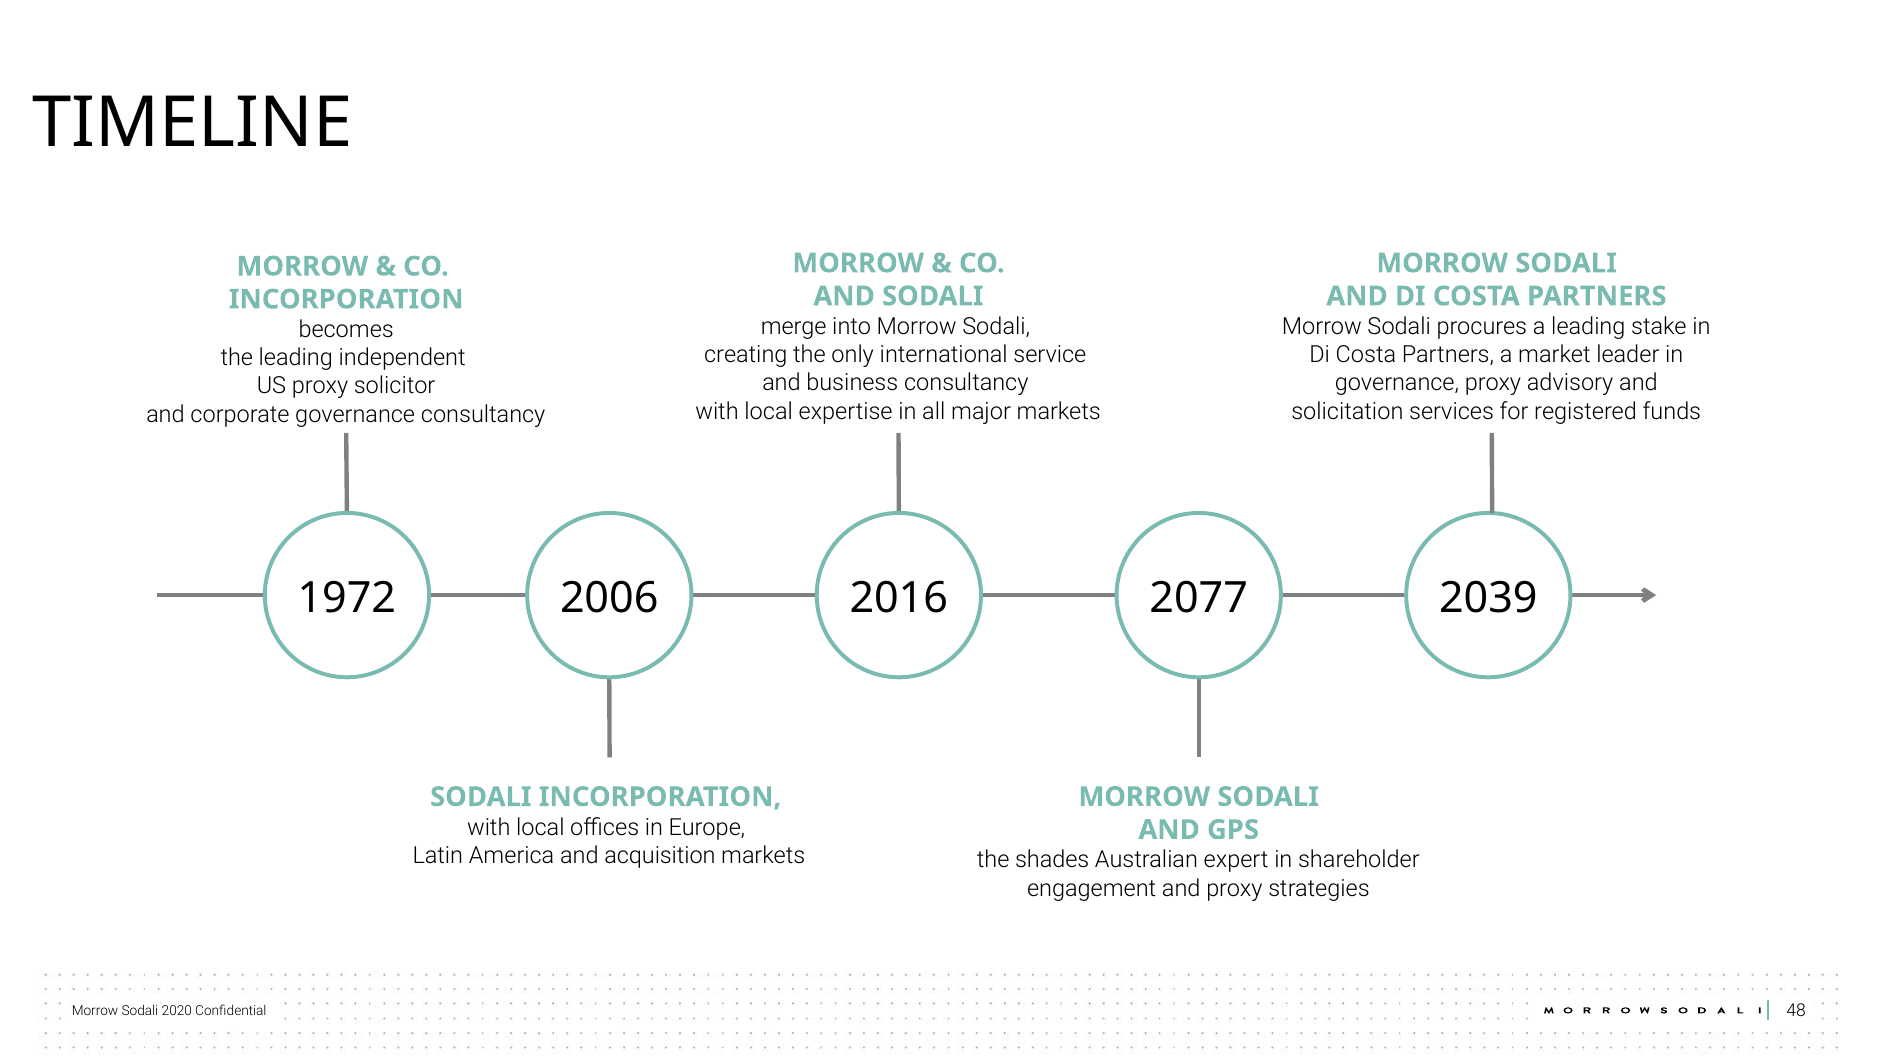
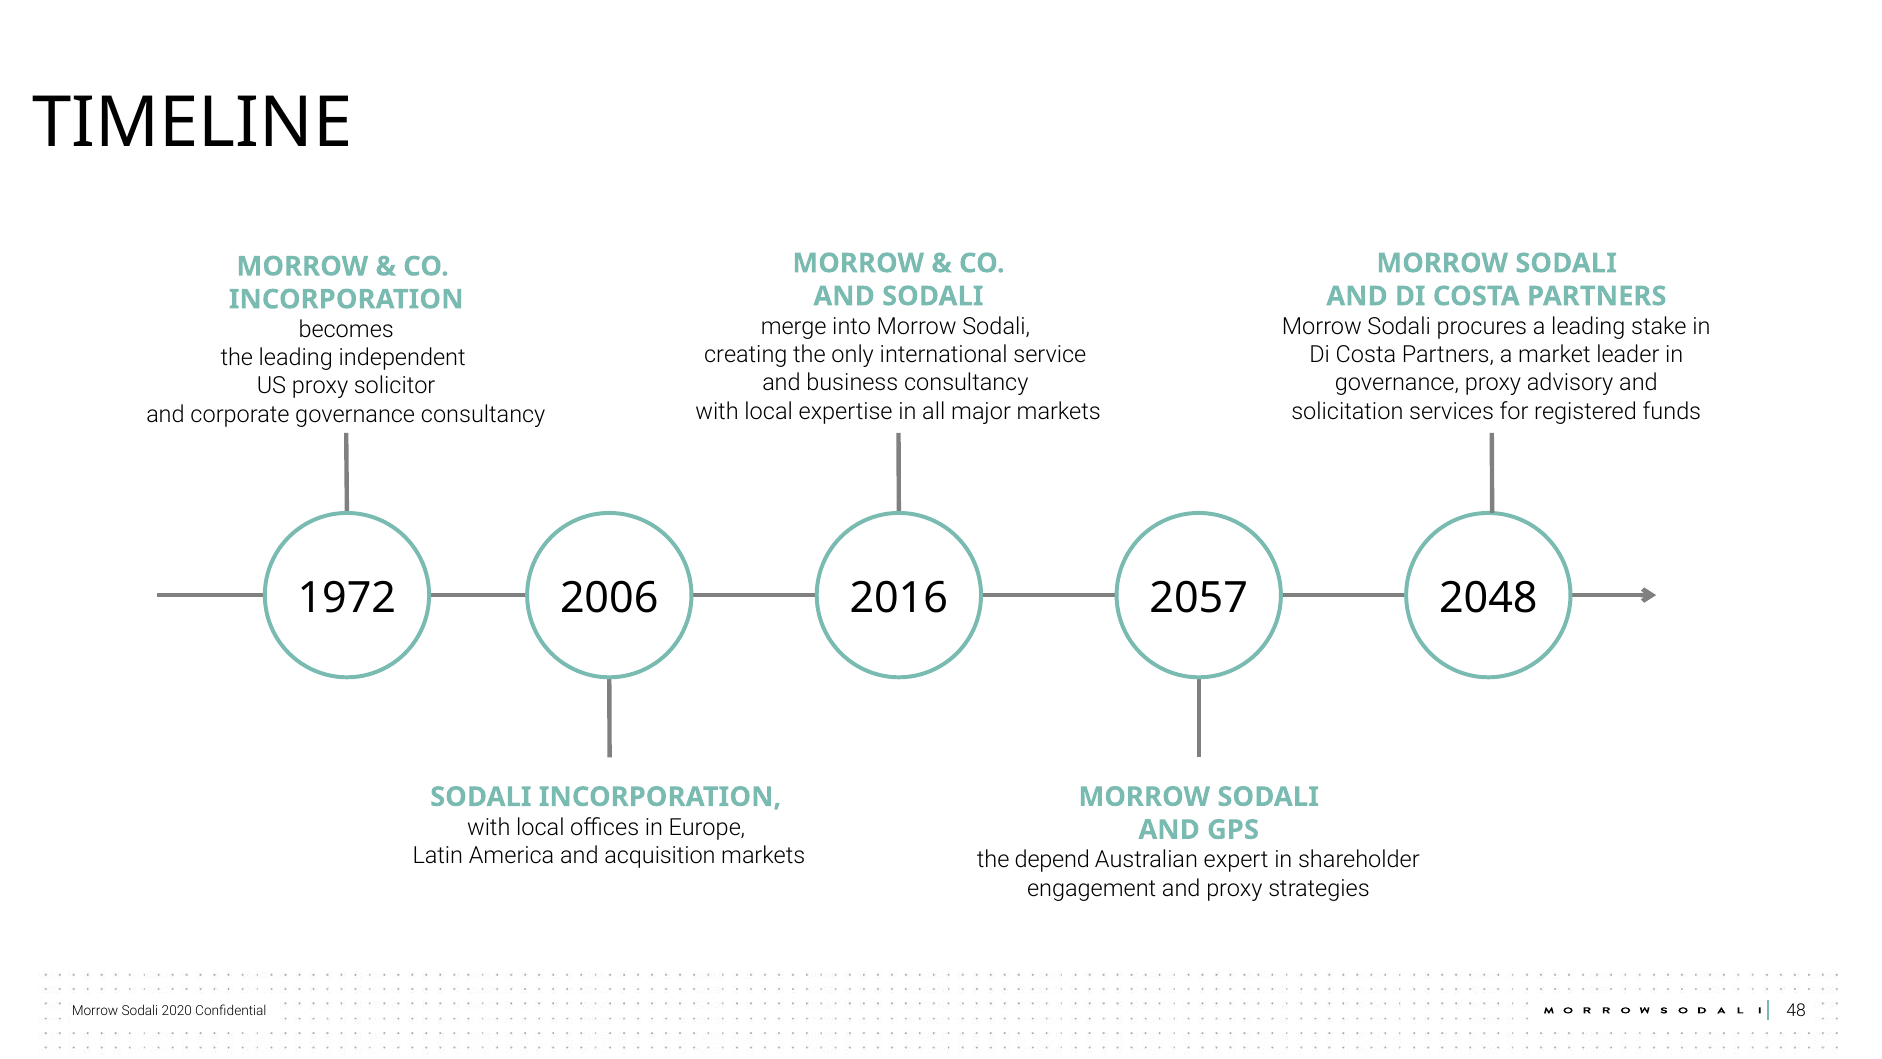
2077: 2077 -> 2057
2039: 2039 -> 2048
shades: shades -> depend
